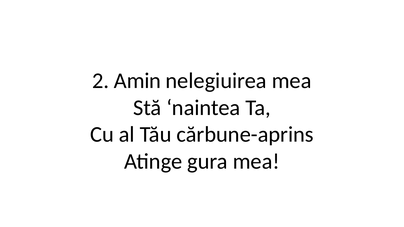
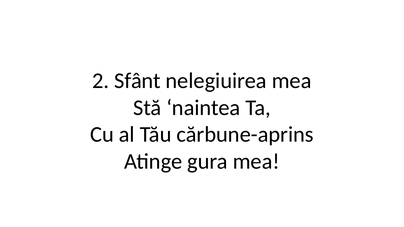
Amin: Amin -> Sfânt
